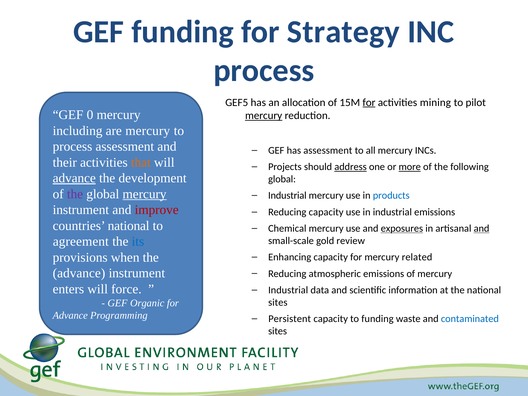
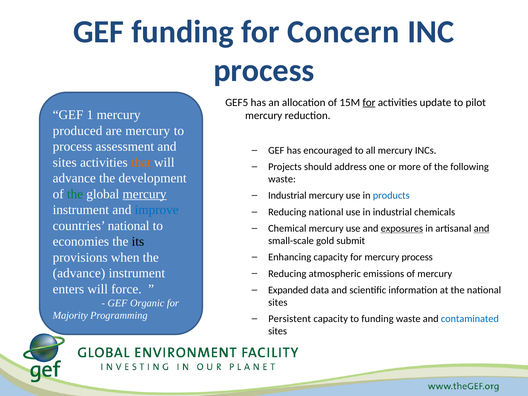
Strategy: Strategy -> Concern
mining: mining -> update
0: 0 -> 1
mercury at (264, 116) underline: present -> none
including: including -> produced
has assessment: assessment -> encouraged
their at (65, 162): their -> sites
address underline: present -> none
more underline: present -> none
advance at (74, 178) underline: present -> none
global at (282, 179): global -> waste
the at (75, 194) colour: purple -> green
improve colour: red -> blue
Reducing capacity: capacity -> national
industrial emissions: emissions -> chemicals
agreement: agreement -> economies
its colour: blue -> black
review: review -> submit
mercury related: related -> process
Industrial at (288, 290): Industrial -> Expanded
Advance at (70, 315): Advance -> Majority
